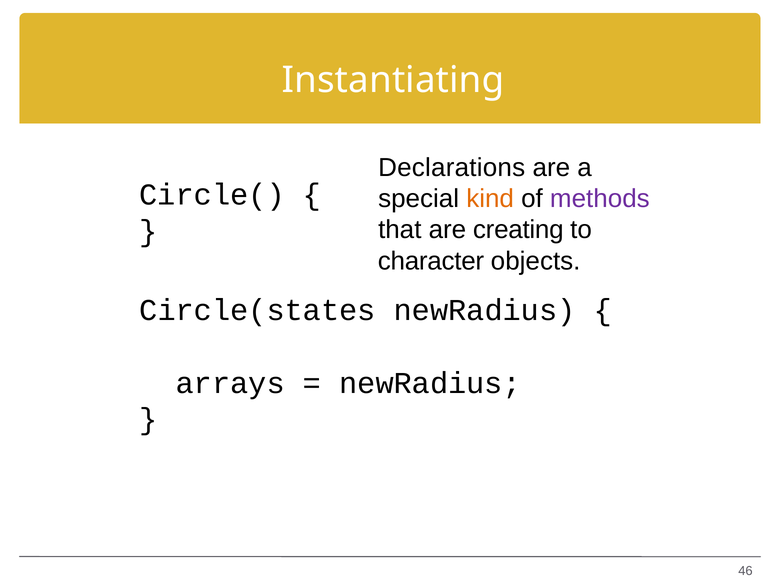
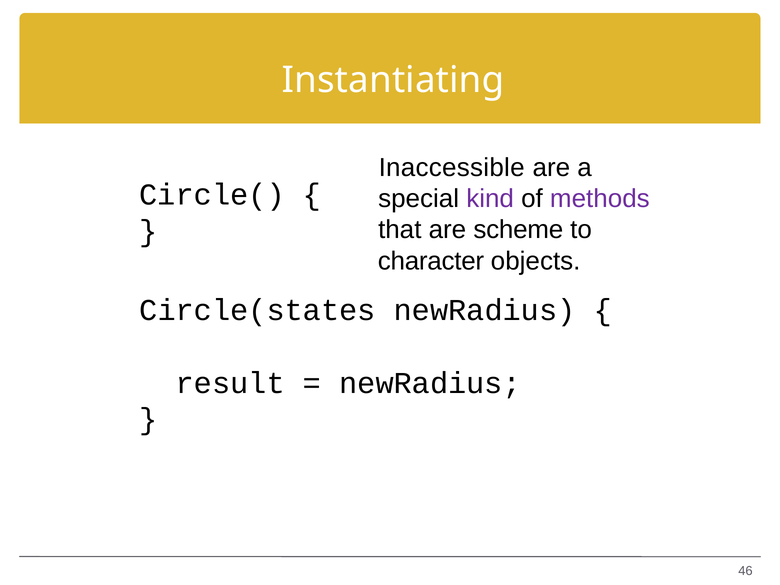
Declarations: Declarations -> Inaccessible
kind colour: orange -> purple
creating: creating -> scheme
arrays: arrays -> result
